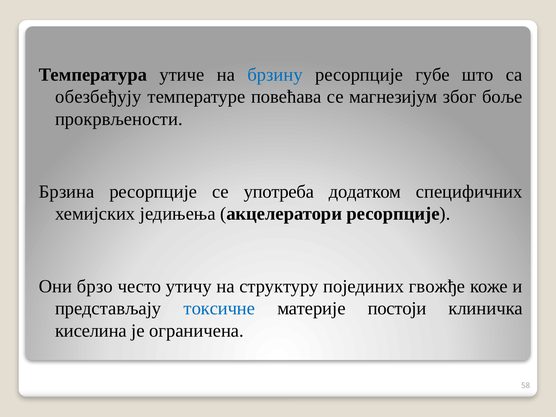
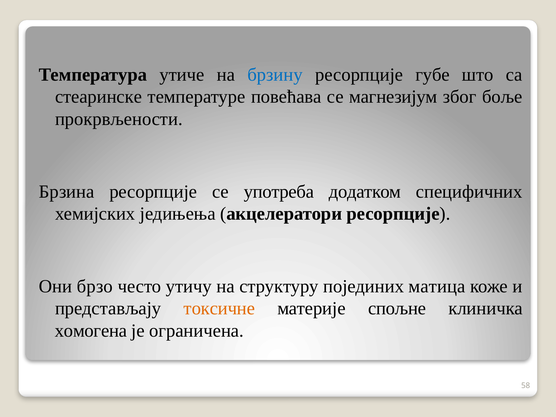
обезбеђују: обезбеђују -> стеаринске
гвожђе: гвожђе -> матица
токсичне colour: blue -> orange
постоји: постоји -> спољне
киселина: киселина -> хомогена
